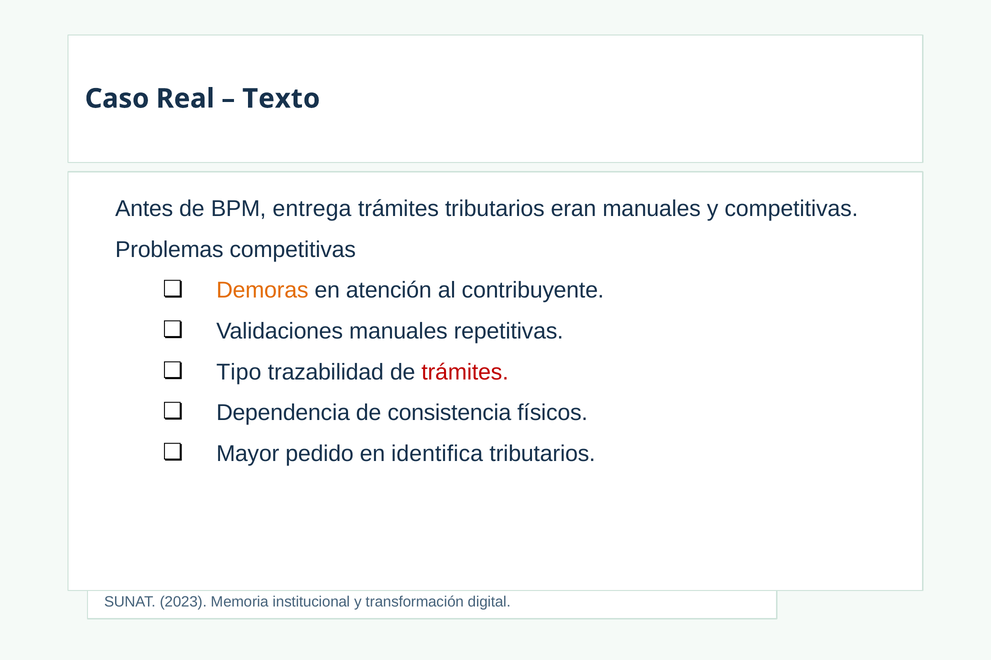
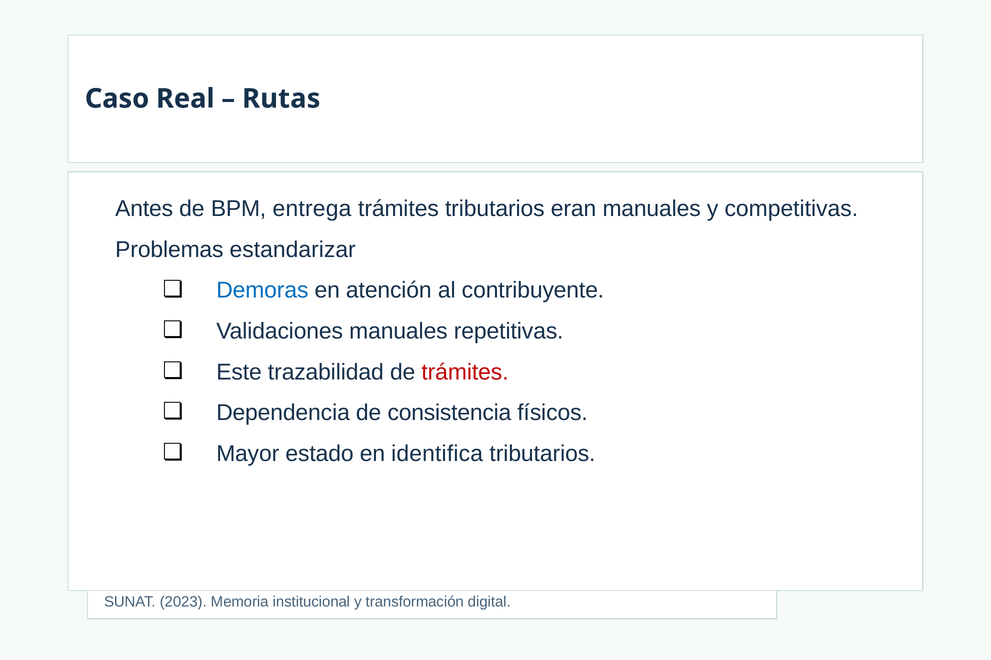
Texto: Texto -> Rutas
Problemas competitivas: competitivas -> estandarizar
Demoras colour: orange -> blue
Tipo: Tipo -> Este
pedido: pedido -> estado
